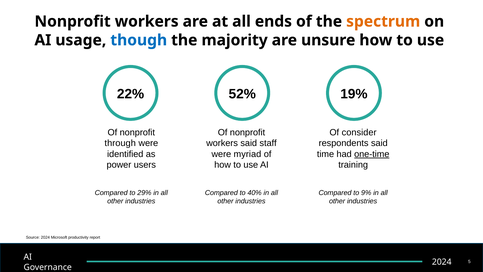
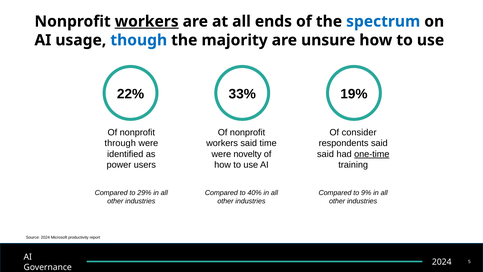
workers at (147, 21) underline: none -> present
spectrum colour: orange -> blue
52%: 52% -> 33%
staff: staff -> time
myriad: myriad -> novelty
time at (326, 154): time -> said
